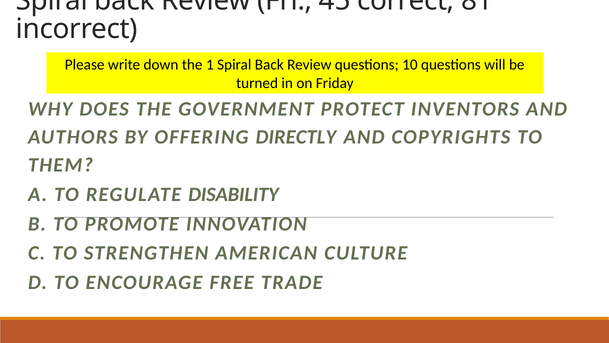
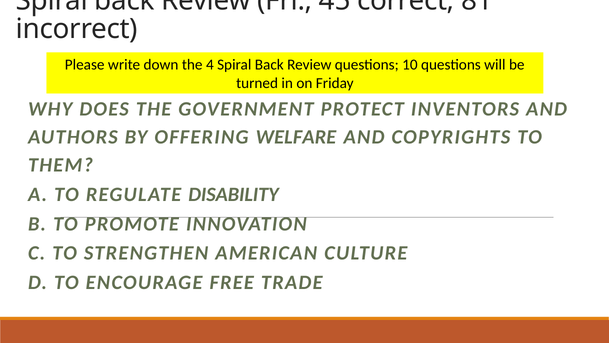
1: 1 -> 4
DIRECTLY: DIRECTLY -> WELFARE
